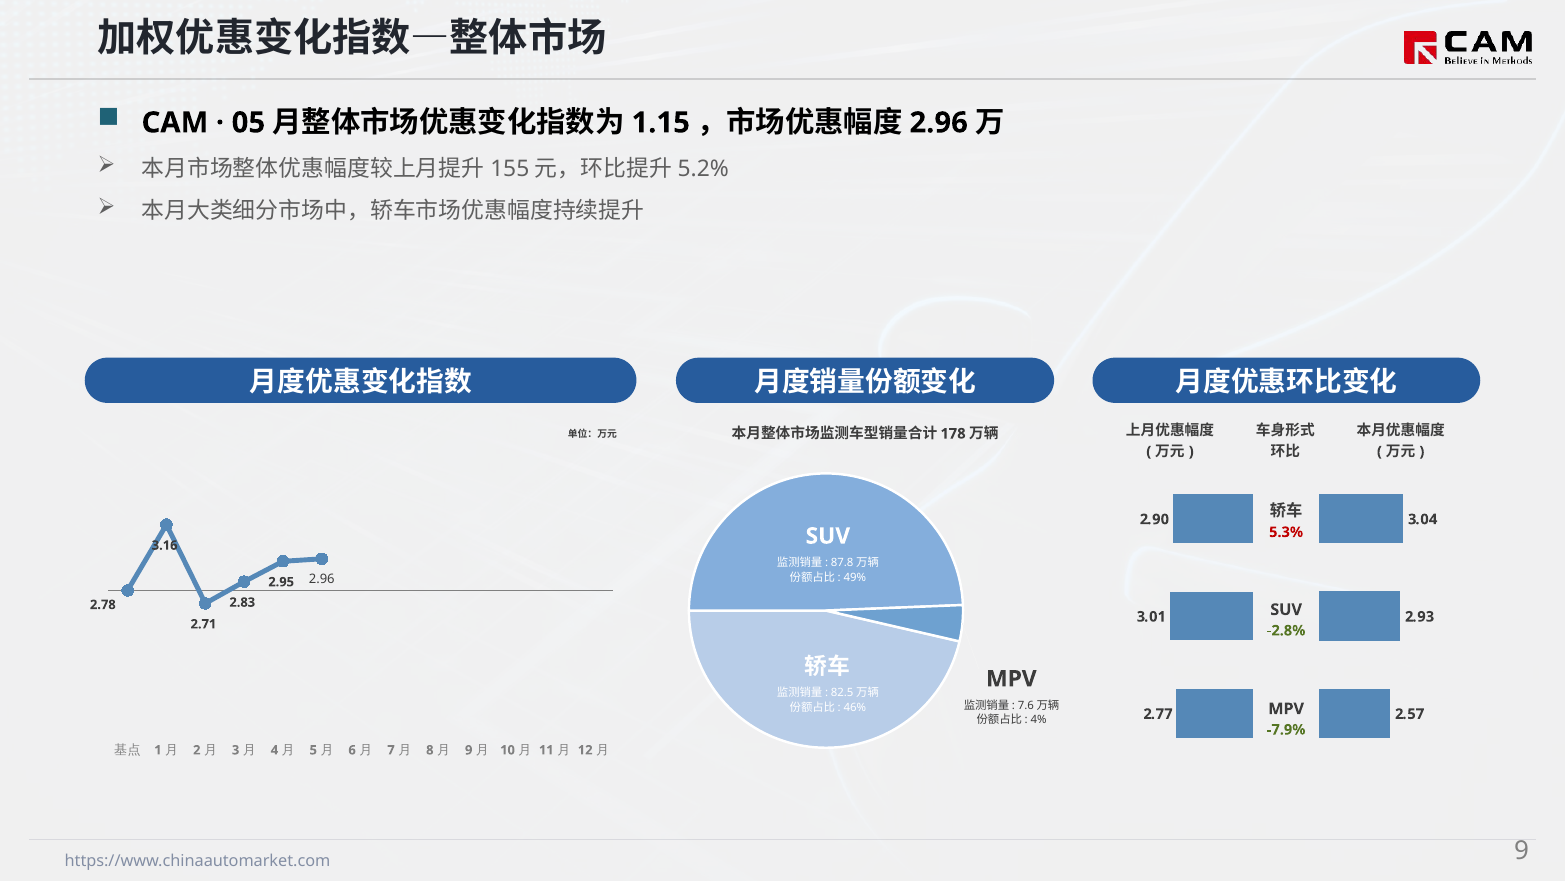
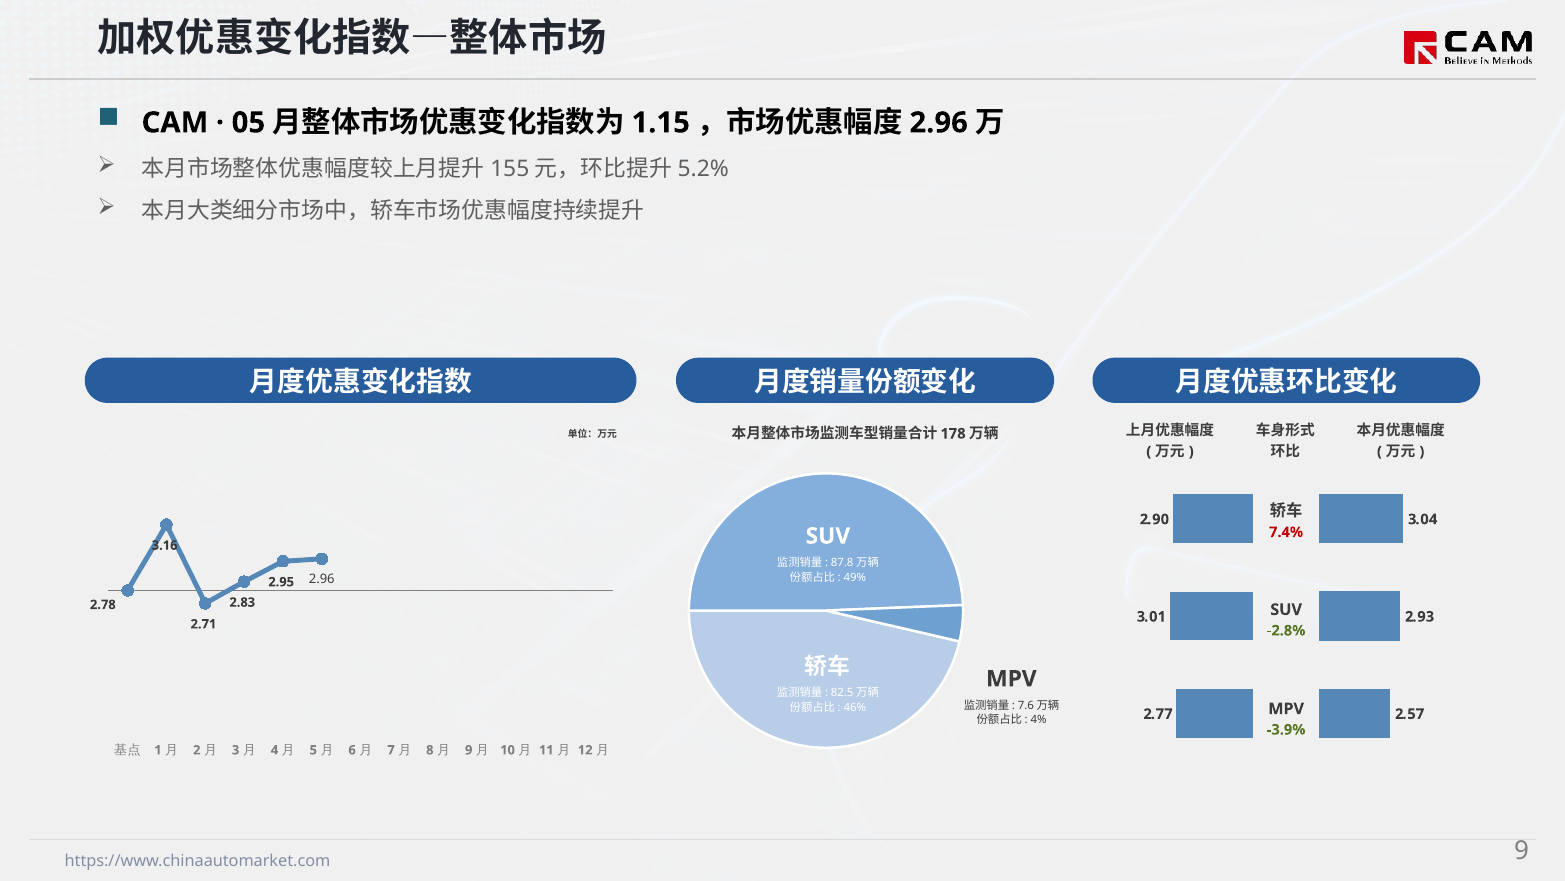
5.3%: 5.3% -> 7.4%
-7.9%: -7.9% -> -3.9%
